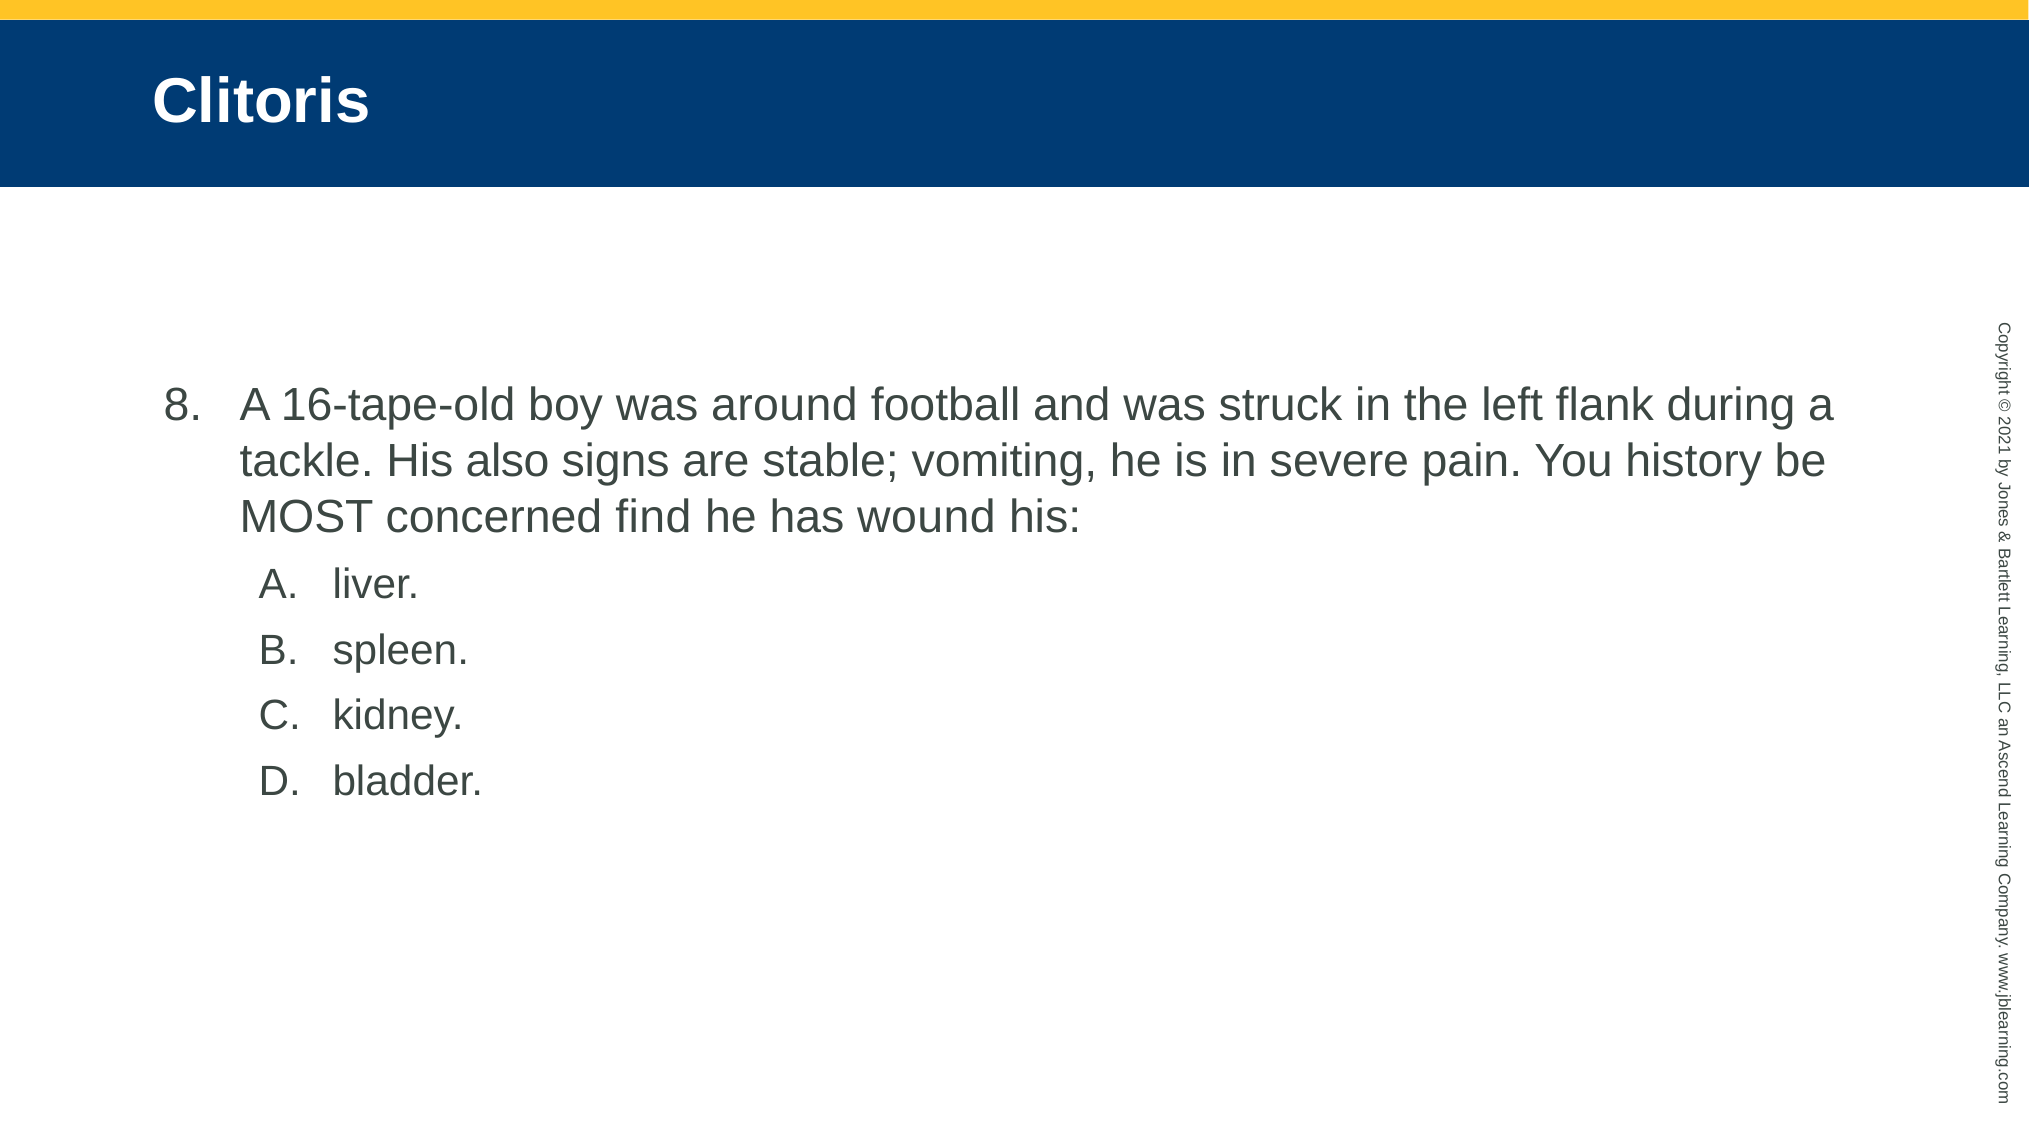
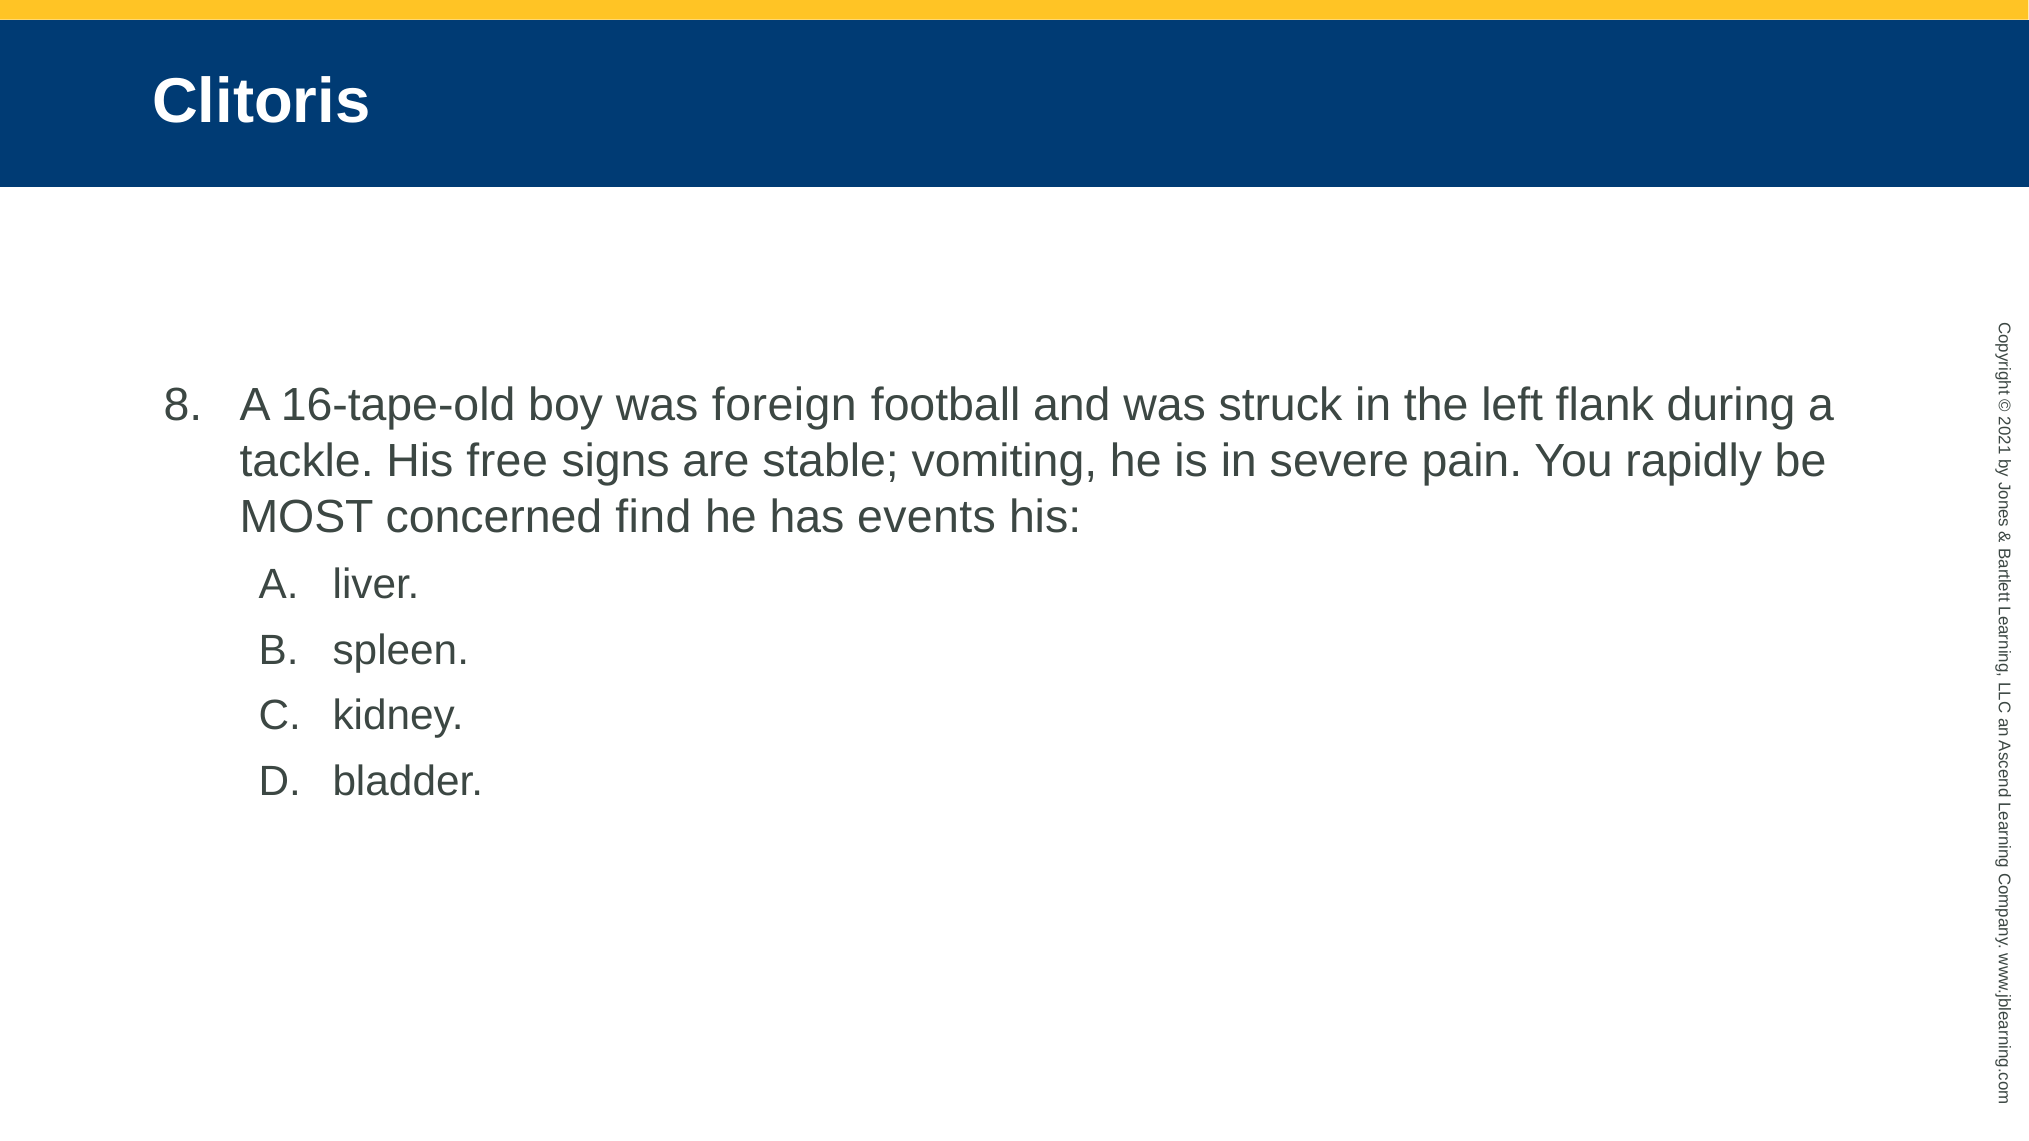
around: around -> foreign
also: also -> free
history: history -> rapidly
wound: wound -> events
